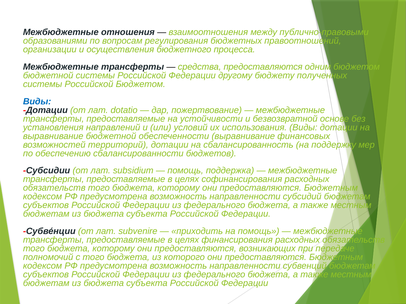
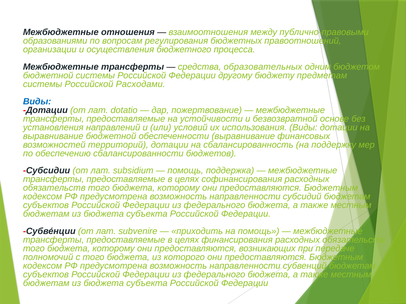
средства предоставляются: предоставляются -> образовательных
полученных: полученных -> предметам
Российской Бюджетом: Бюджетом -> Расходами
